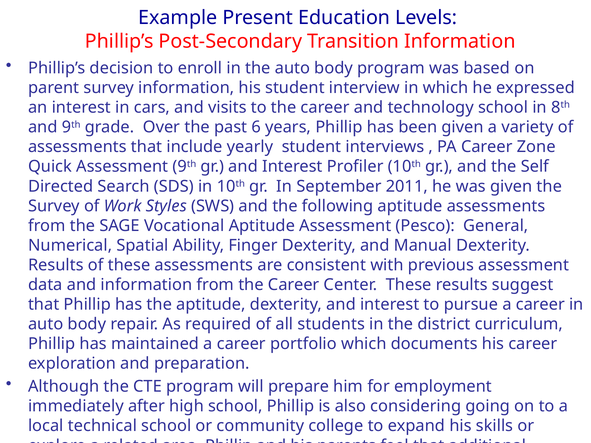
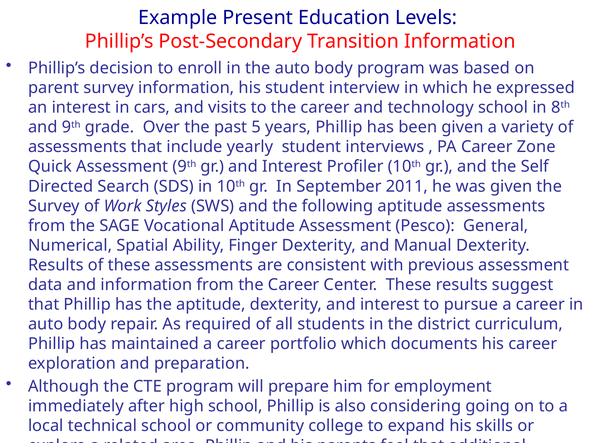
6: 6 -> 5
